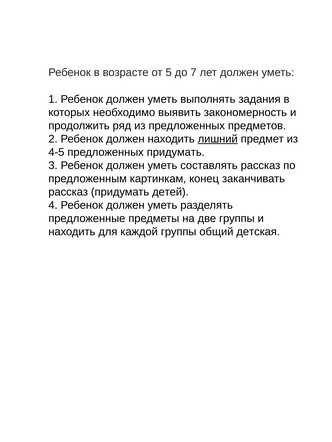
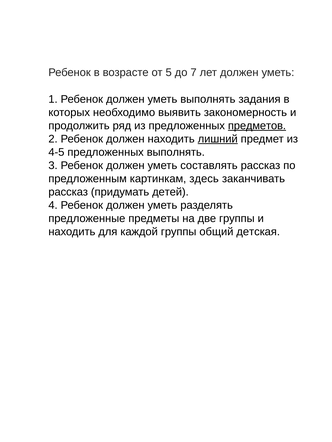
предметов underline: none -> present
предложенных придумать: придумать -> выполнять
конец: конец -> здесь
